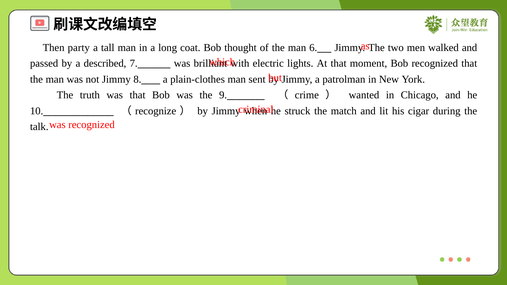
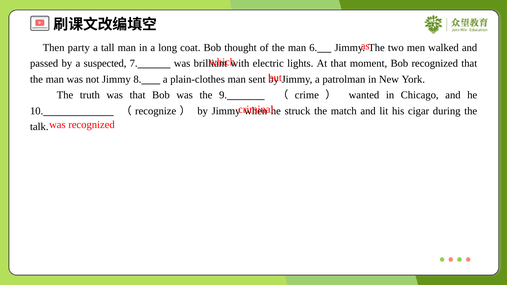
described: described -> suspected
